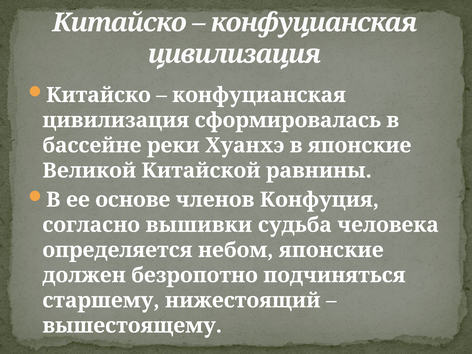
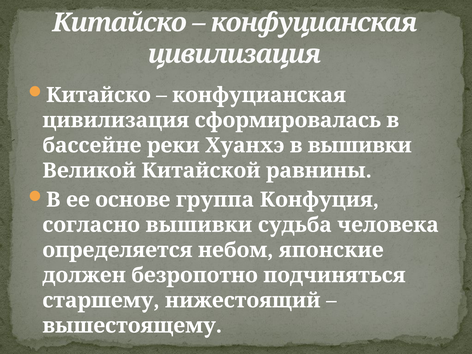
в японские: японские -> вышивки
членов: членов -> группа
